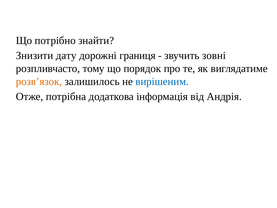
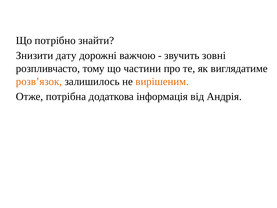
границя: границя -> важчою
порядок: порядок -> частини
вирішеним colour: blue -> orange
